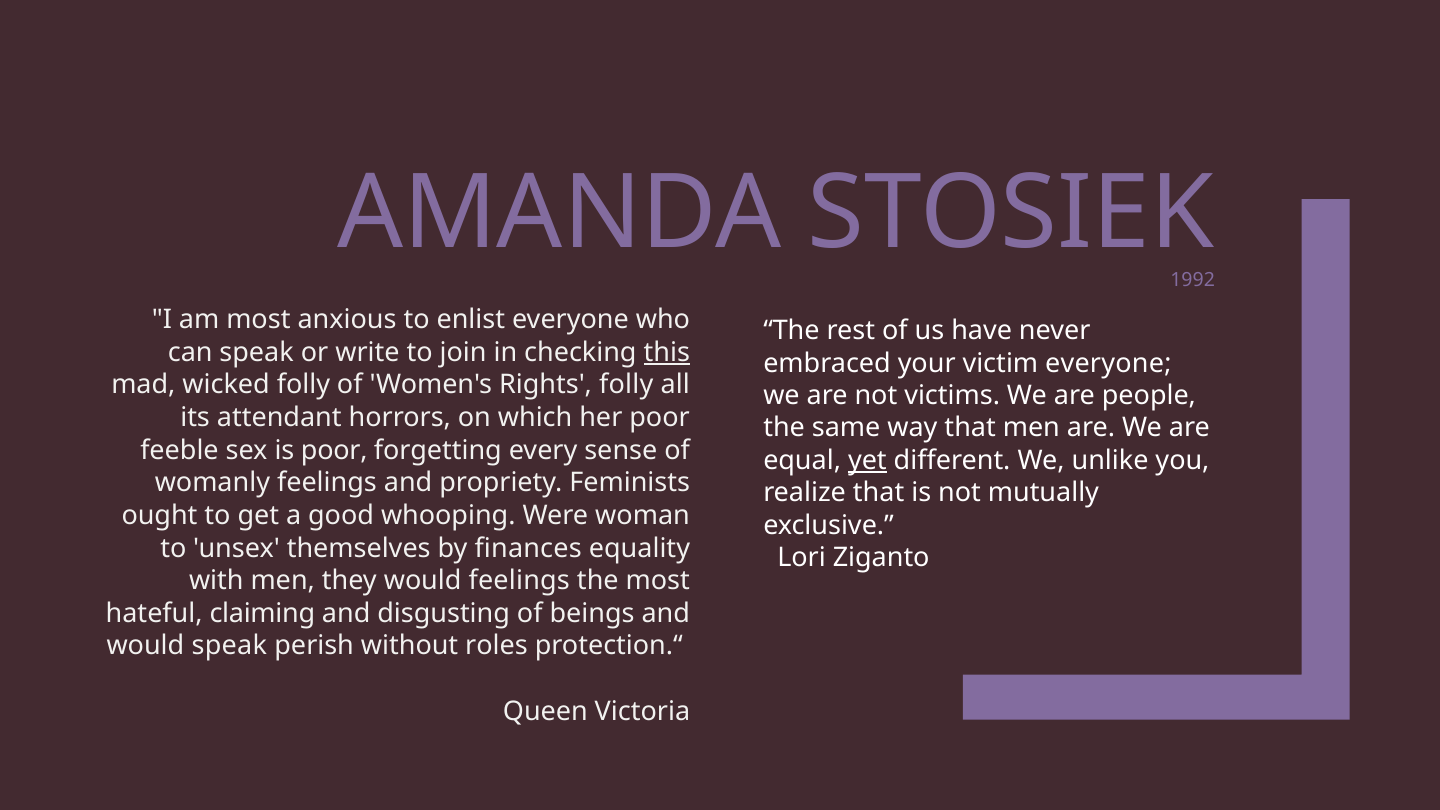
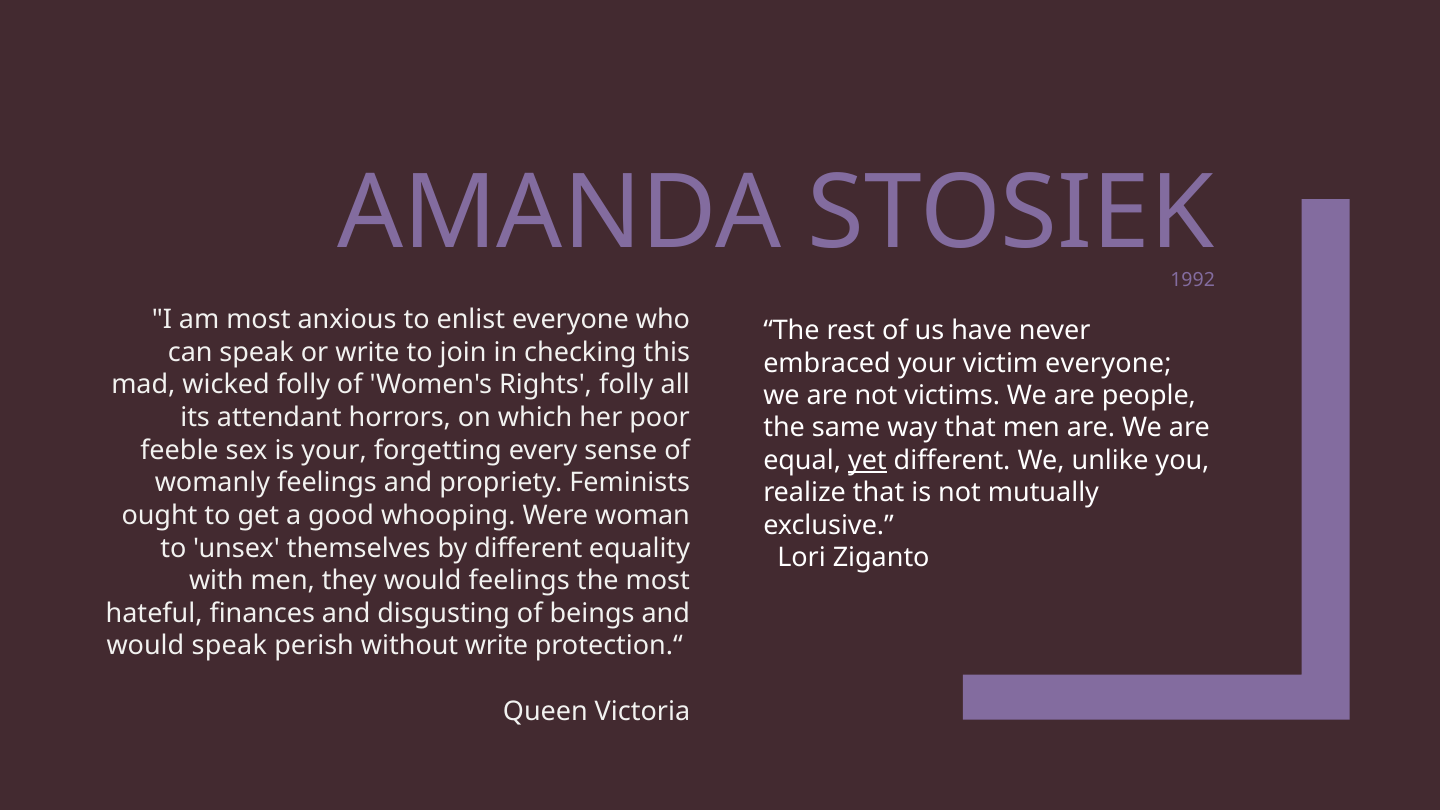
this underline: present -> none
is poor: poor -> your
by finances: finances -> different
claiming: claiming -> finances
without roles: roles -> write
